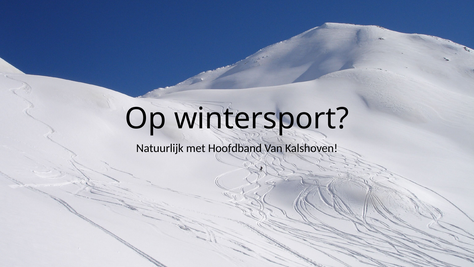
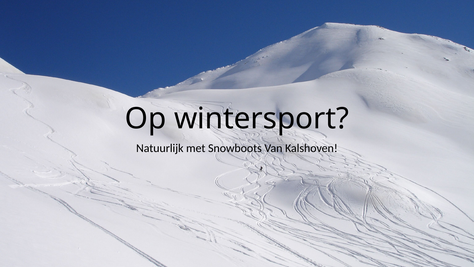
Hoofdband: Hoofdband -> Snowboots
